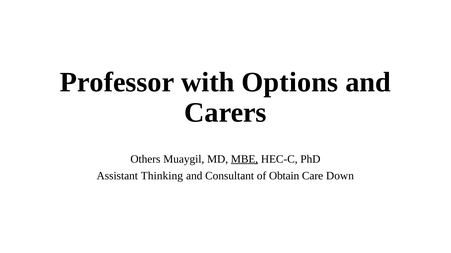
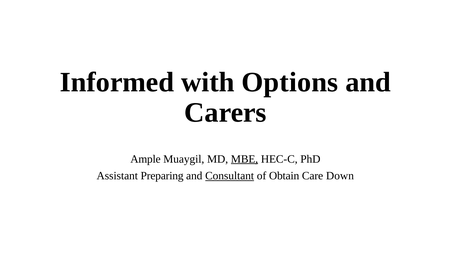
Professor: Professor -> Informed
Others: Others -> Ample
Thinking: Thinking -> Preparing
Consultant underline: none -> present
